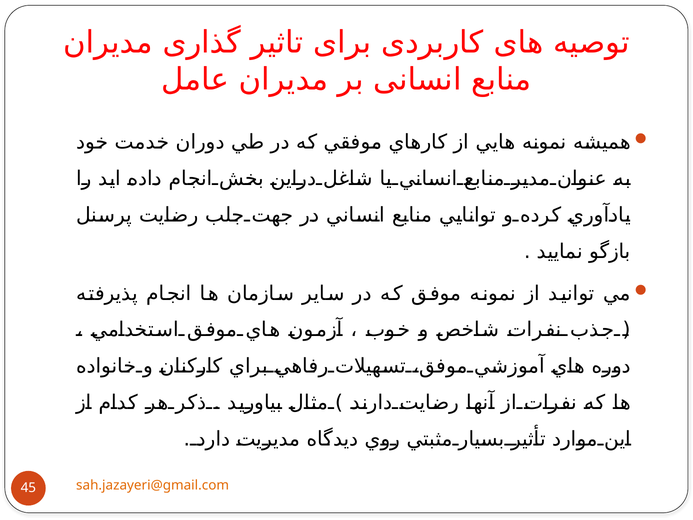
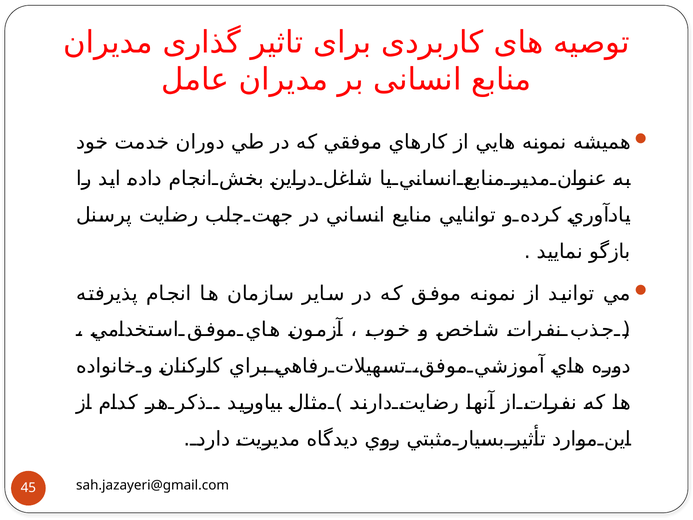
sah.jazayeri@gmail.com colour: orange -> black
